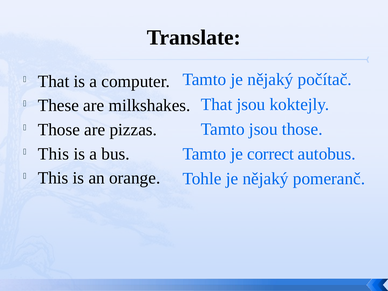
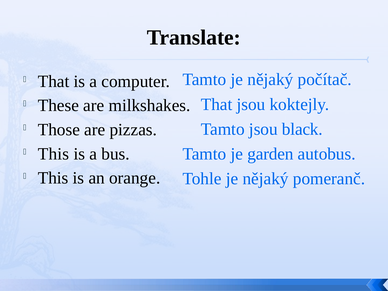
jsou those: those -> black
correct: correct -> garden
